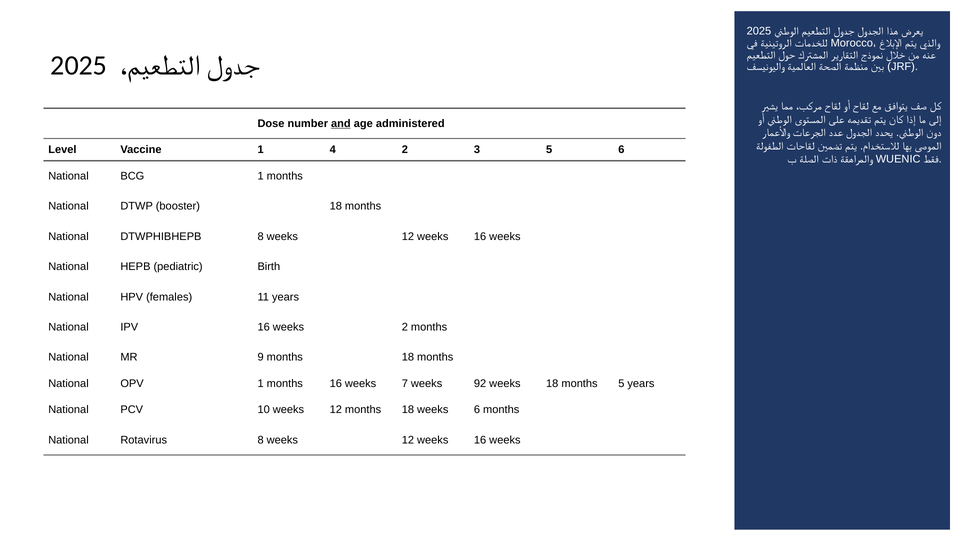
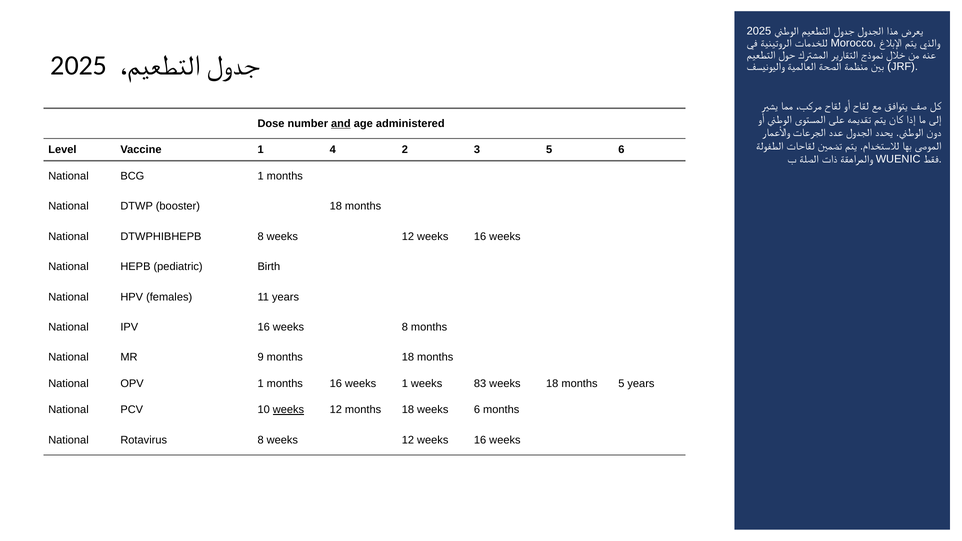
weeks 2: 2 -> 8
weeks 7: 7 -> 1
92: 92 -> 83
weeks at (288, 410) underline: none -> present
